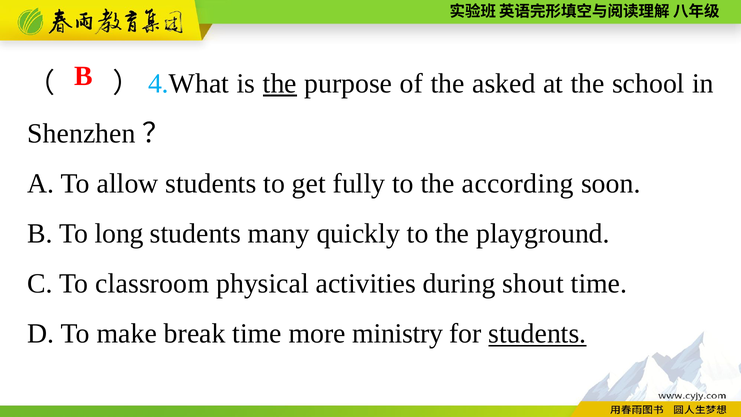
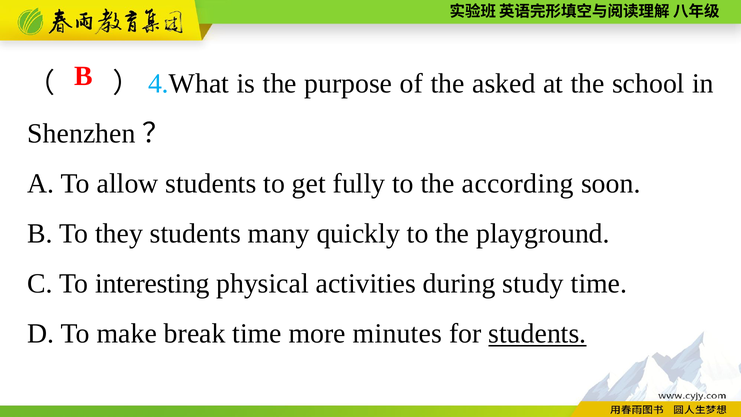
the at (280, 83) underline: present -> none
long: long -> they
classroom: classroom -> interesting
shout: shout -> study
ministry: ministry -> minutes
